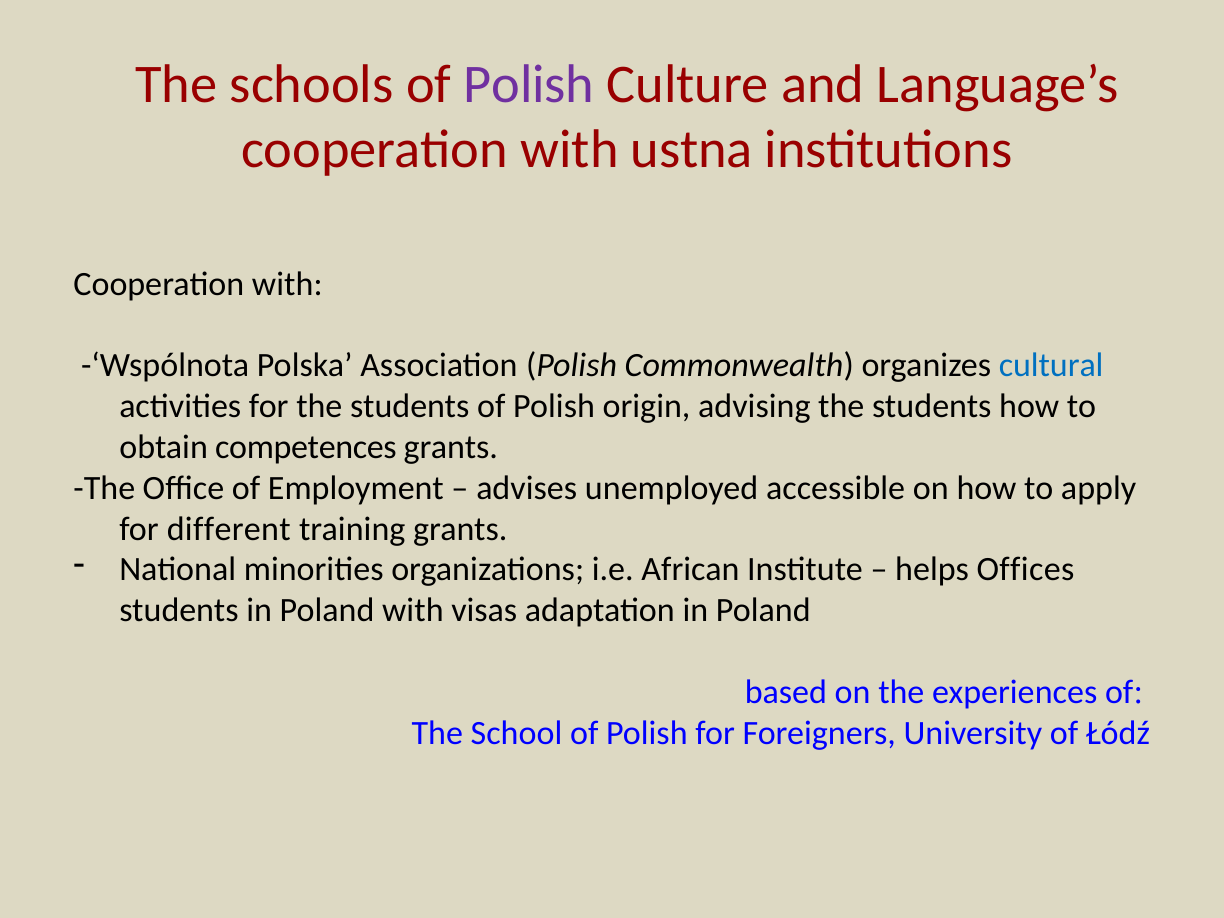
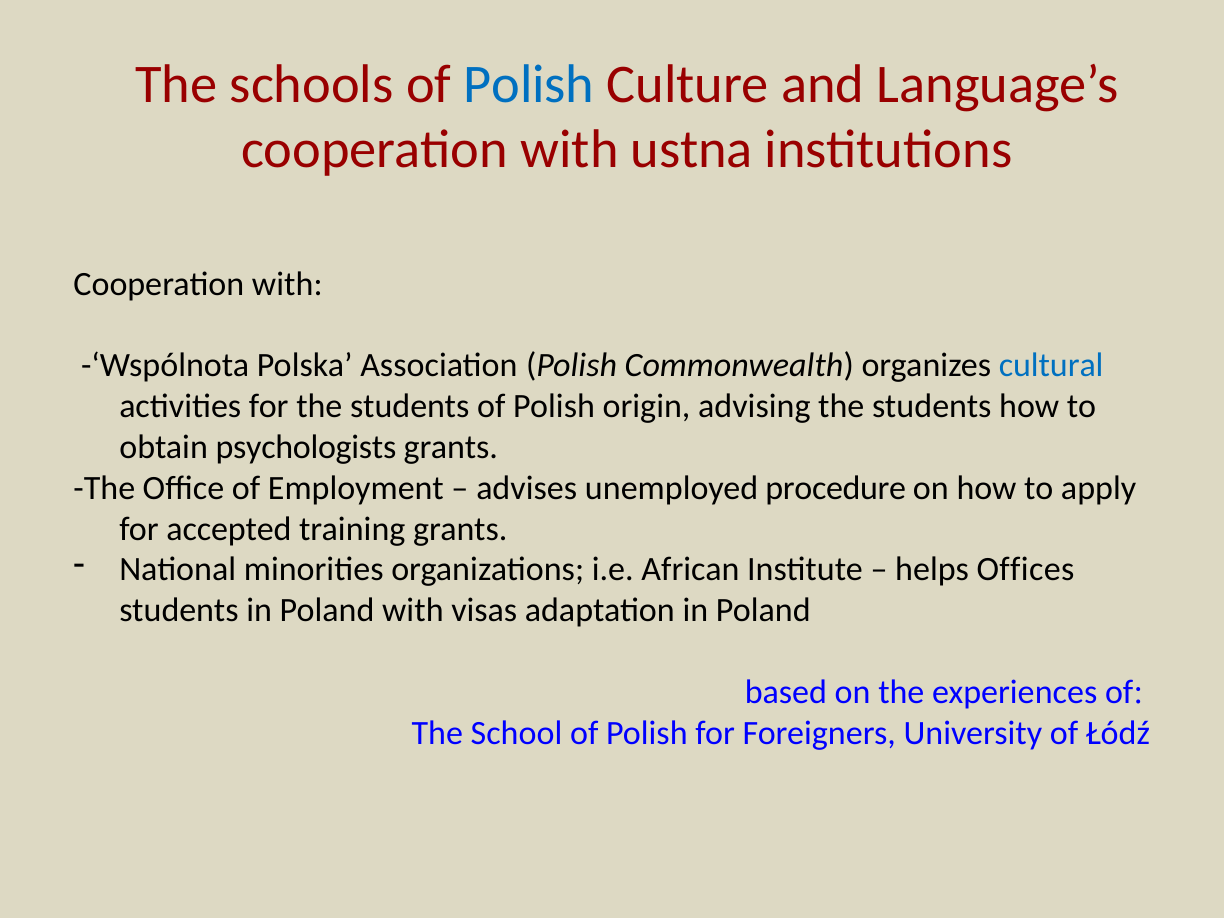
Polish at (529, 84) colour: purple -> blue
competences: competences -> psychologists
accessible: accessible -> procedure
different: different -> accepted
